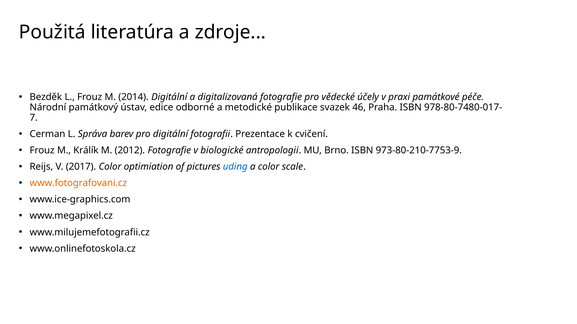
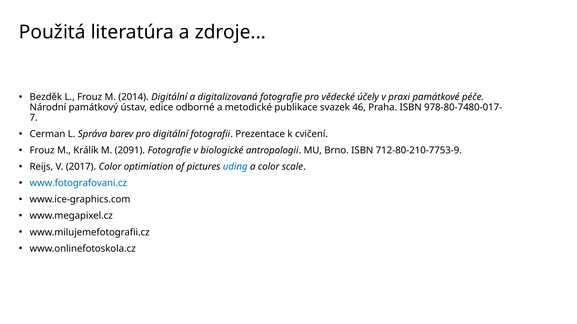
2012: 2012 -> 2091
973-80-210-7753-9: 973-80-210-7753-9 -> 712-80-210-7753-9
www.fotografovani.cz colour: orange -> blue
